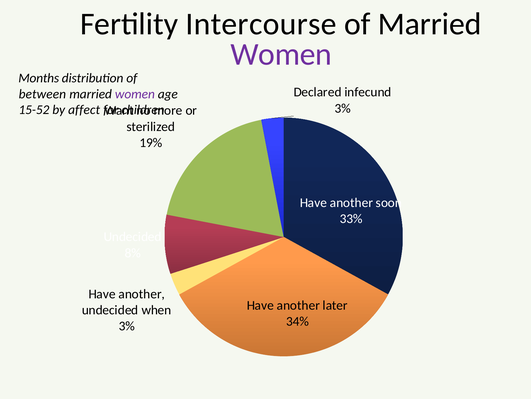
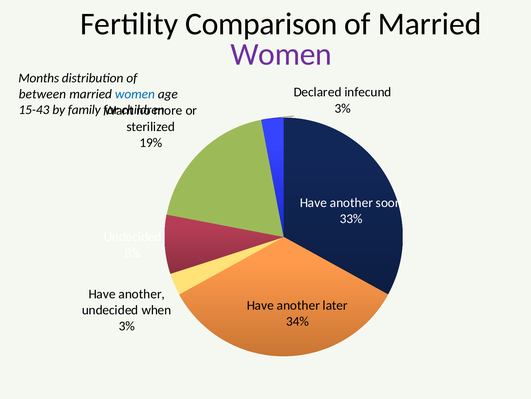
Intercourse: Intercourse -> Comparison
women at (135, 94) colour: purple -> blue
15-52: 15-52 -> 15-43
affect: affect -> family
